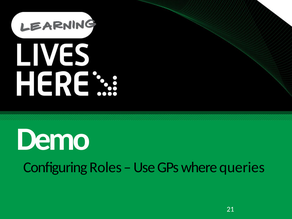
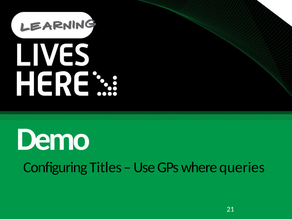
Roles: Roles -> Titles
